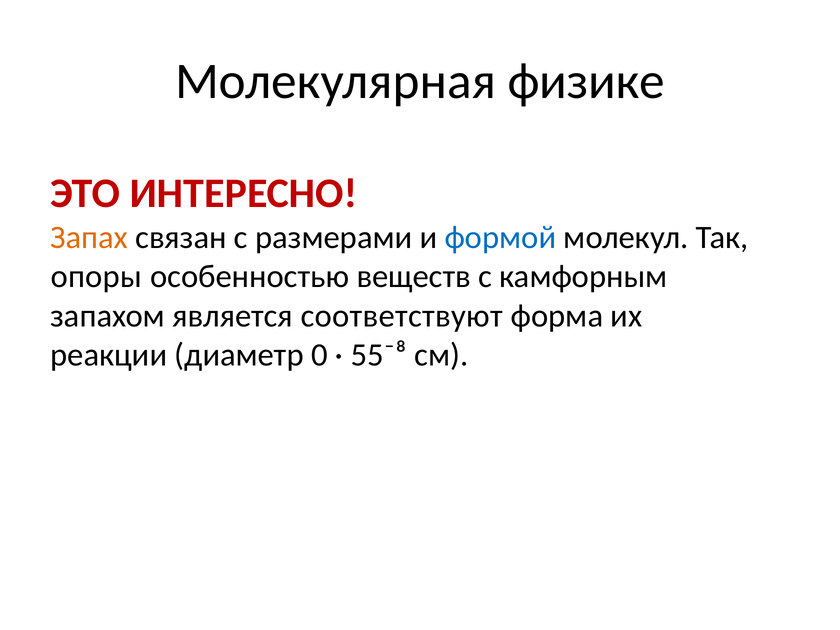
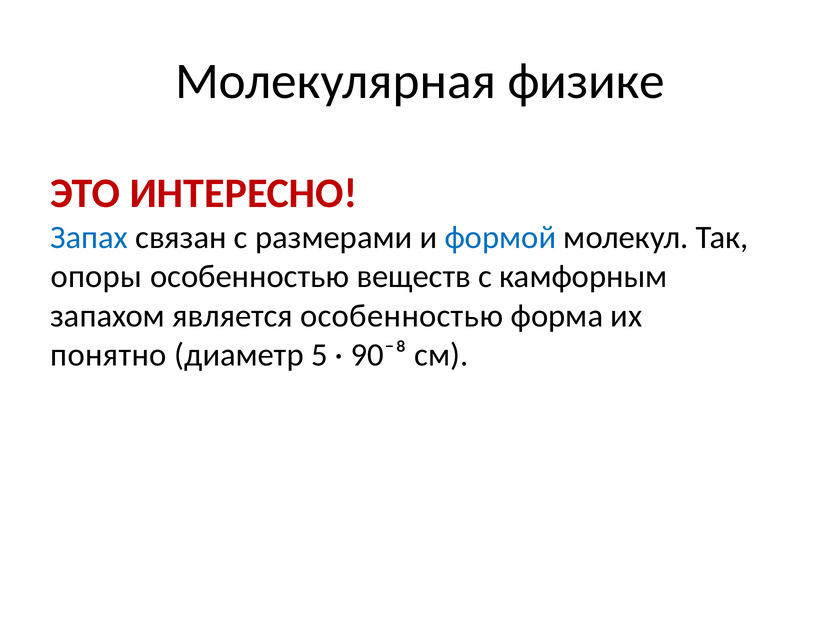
Запах colour: orange -> blue
является соответствуют: соответствуют -> особенностью
реакции: реакции -> понятно
0: 0 -> 5
55⁻⁸: 55⁻⁸ -> 90⁻⁸
